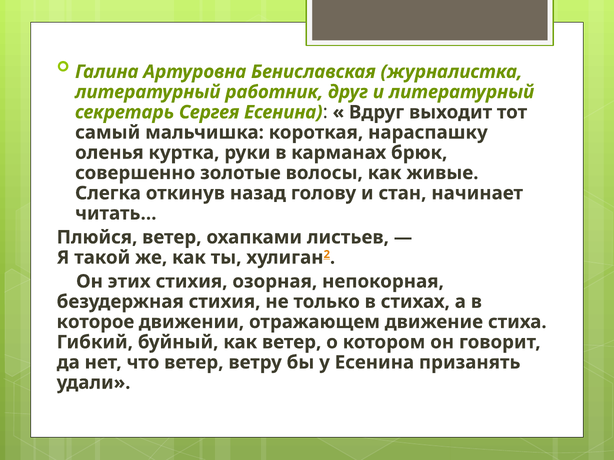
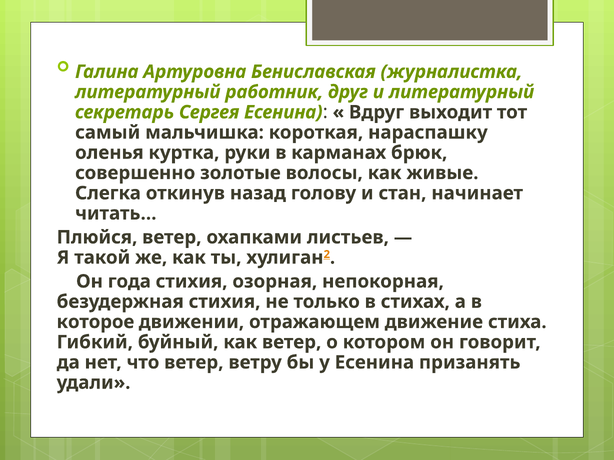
этих: этих -> года
